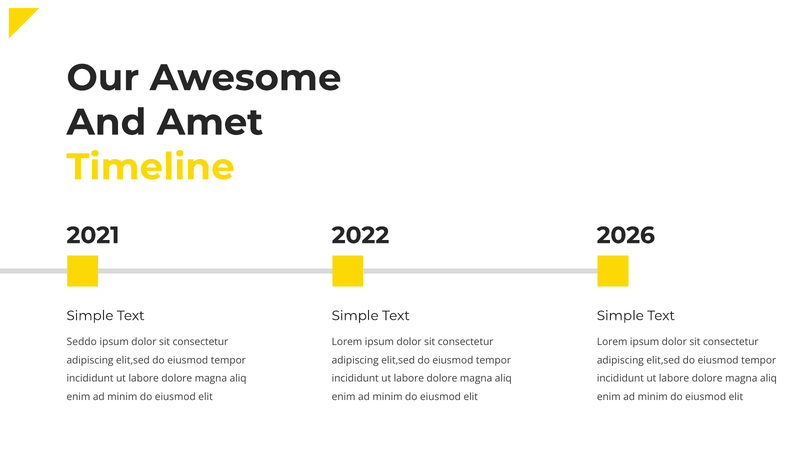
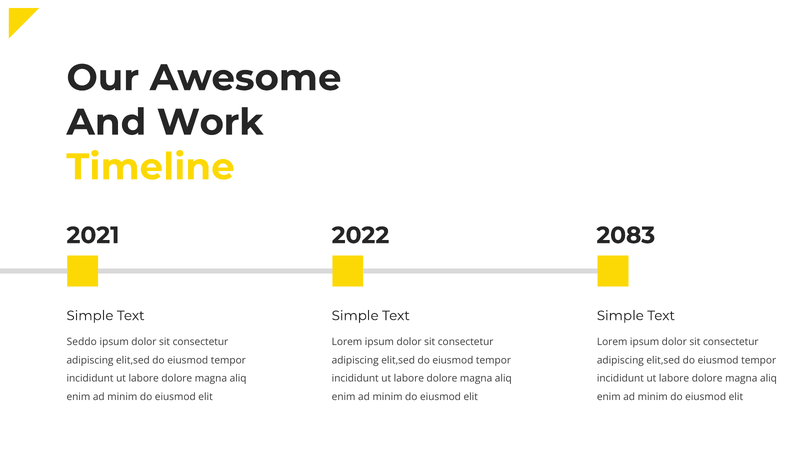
Amet: Amet -> Work
2026: 2026 -> 2083
